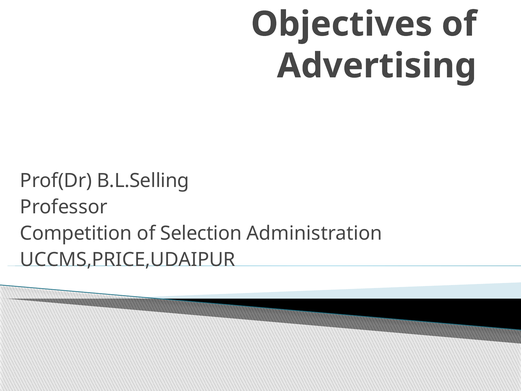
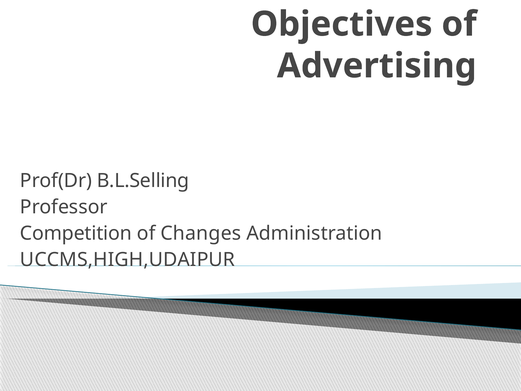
Selection: Selection -> Changes
UCCMS,PRICE,UDAIPUR: UCCMS,PRICE,UDAIPUR -> UCCMS,HIGH,UDAIPUR
